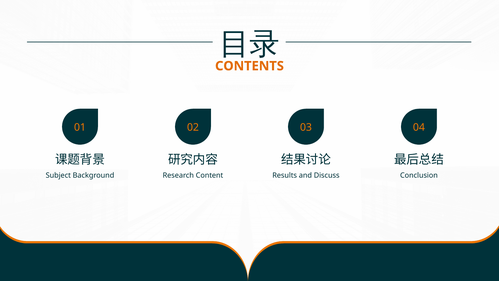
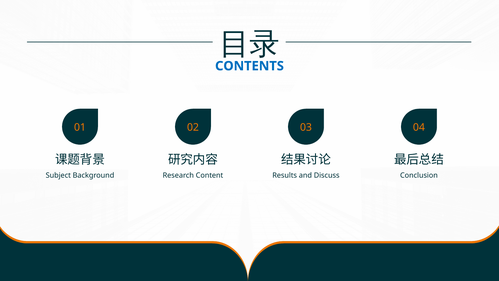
CONTENTS colour: orange -> blue
